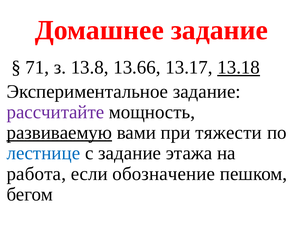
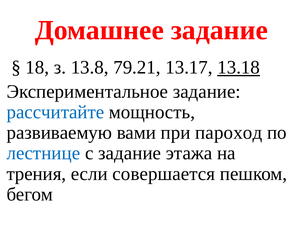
71: 71 -> 18
13.66: 13.66 -> 79.21
рассчитайте colour: purple -> blue
развиваемую underline: present -> none
тяжести: тяжести -> пароход
работа: работа -> трения
обозначение: обозначение -> совершается
